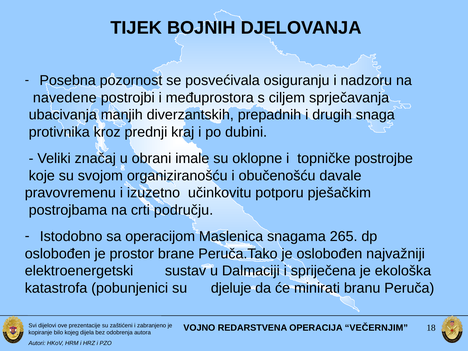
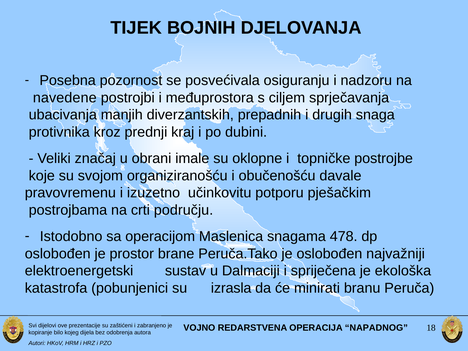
265: 265 -> 478
djeluje: djeluje -> izrasla
VEČERNJIM: VEČERNJIM -> NAPADNOG
